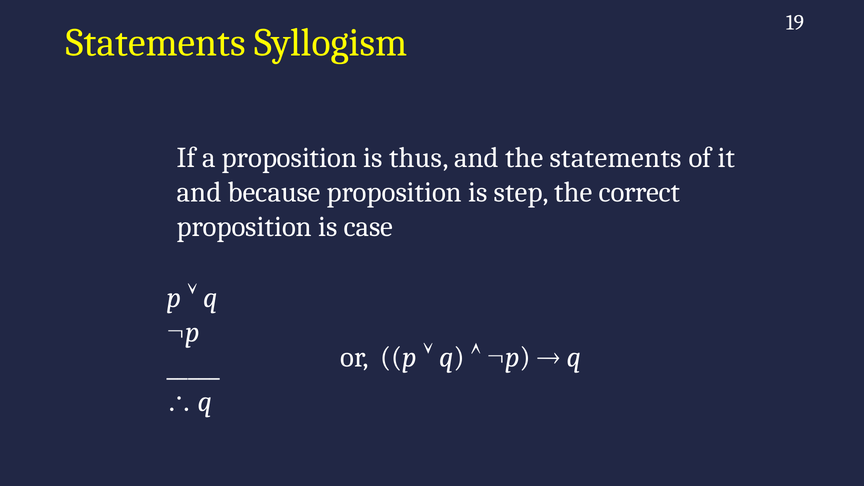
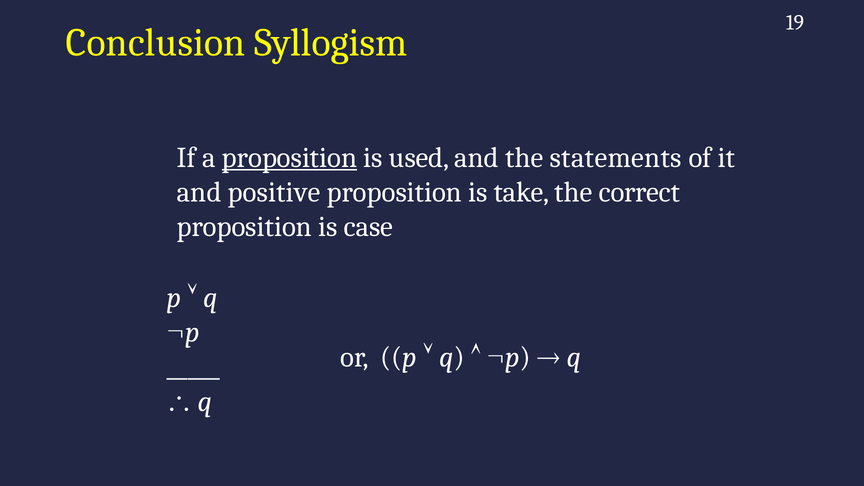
Statements at (156, 43): Statements -> Conclusion
proposition at (290, 157) underline: none -> present
thus: thus -> used
because: because -> positive
step: step -> take
